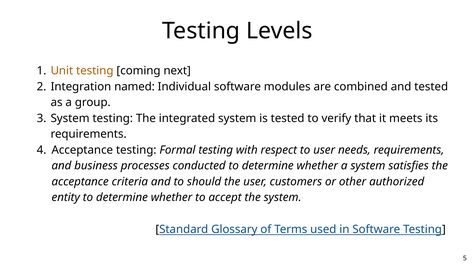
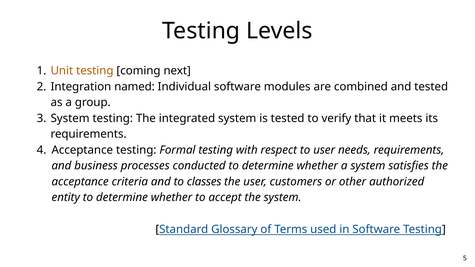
should: should -> classes
